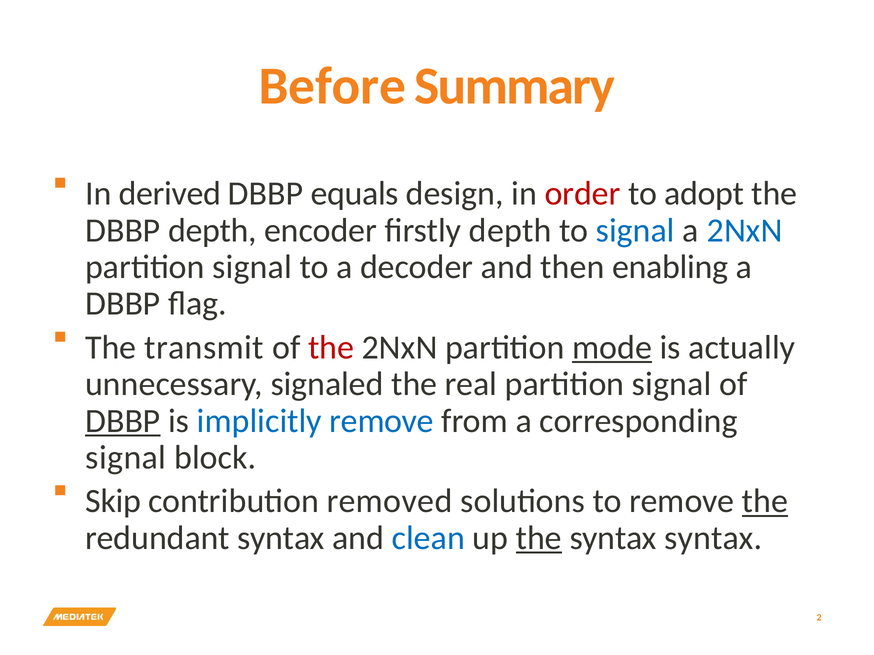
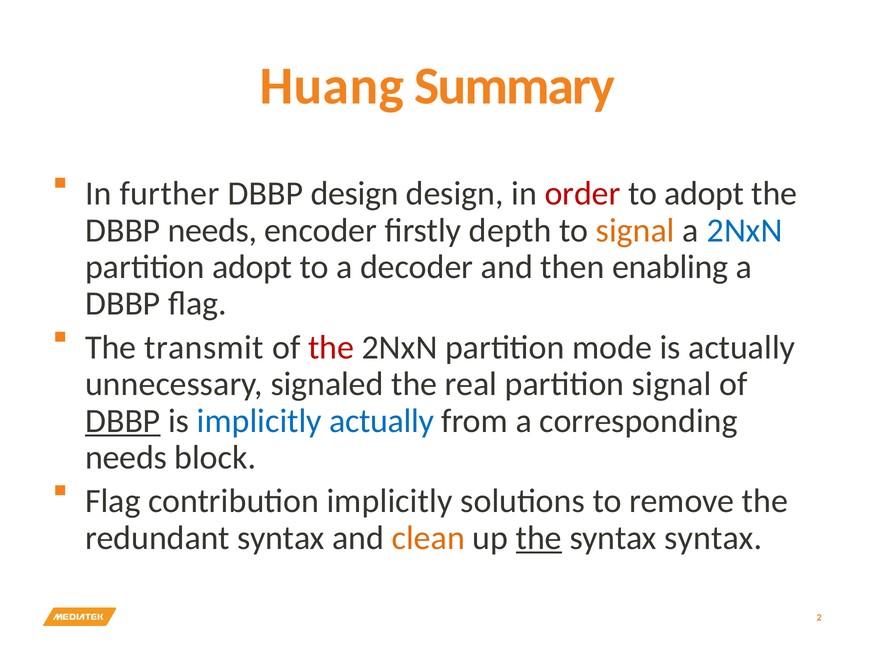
Before: Before -> Huang
derived: derived -> further
DBBP equals: equals -> design
DBBP depth: depth -> needs
signal at (635, 231) colour: blue -> orange
signal at (252, 267): signal -> adopt
mode underline: present -> none
implicitly remove: remove -> actually
signal at (126, 458): signal -> needs
Skip at (113, 502): Skip -> Flag
contribution removed: removed -> implicitly
the at (765, 502) underline: present -> none
clean colour: blue -> orange
